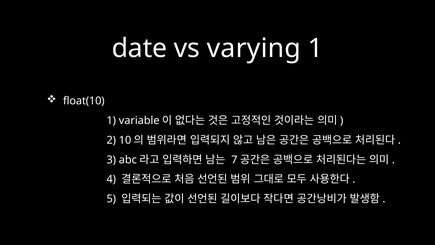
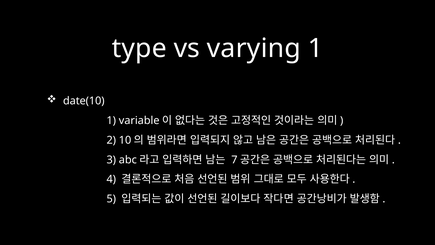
date: date -> type
float(10: float(10 -> date(10
